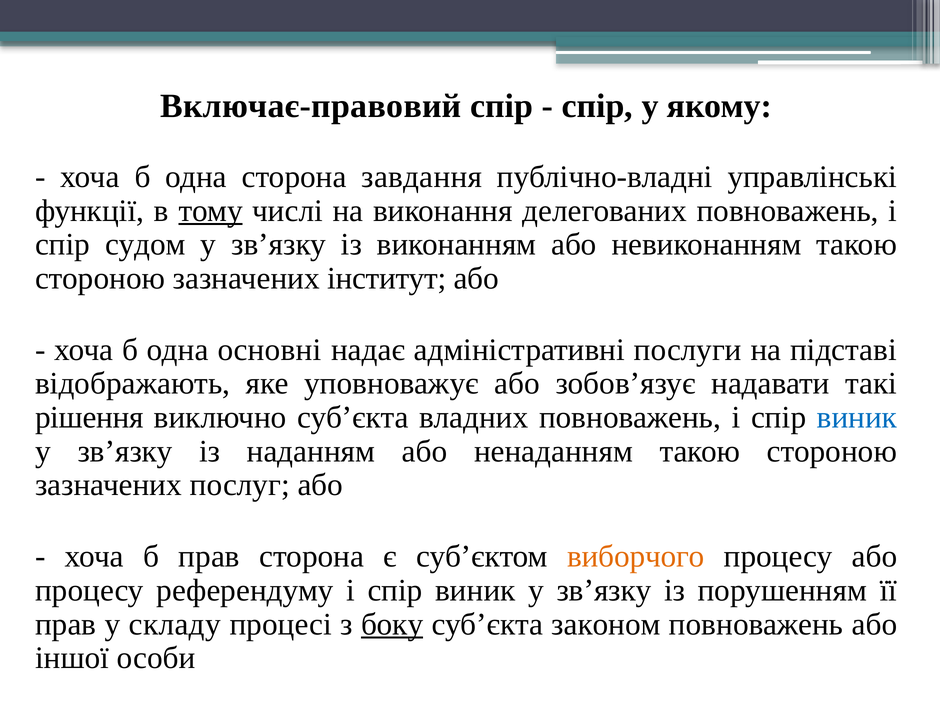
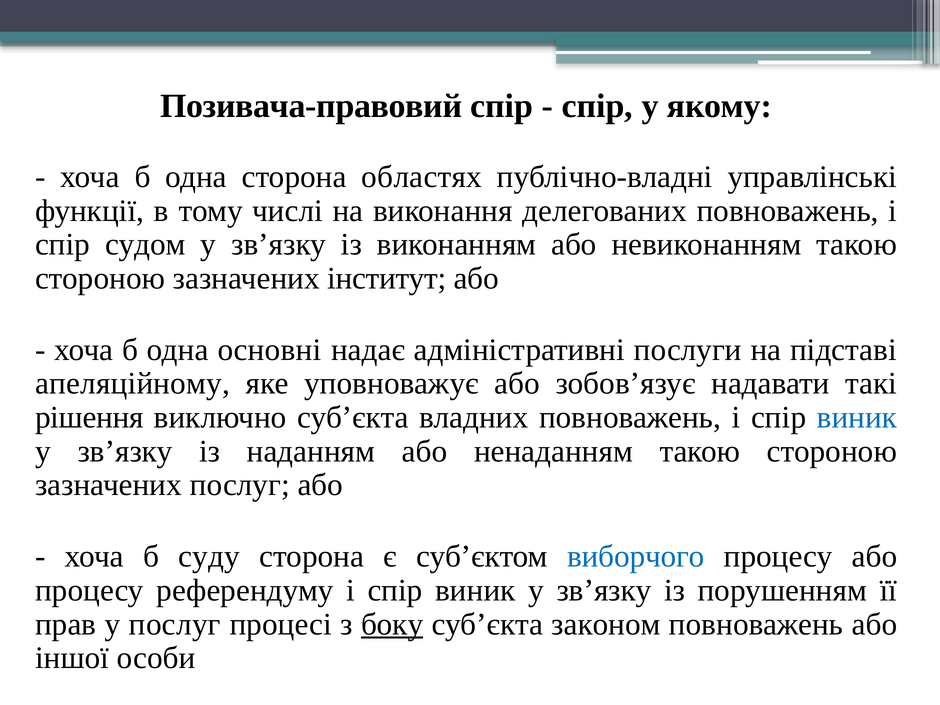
Включає-правовий: Включає-правовий -> Позивача-правовий
завдання: завдання -> областях
тому underline: present -> none
відображають: відображають -> апеляційному
б прав: прав -> суду
виборчого colour: orange -> blue
у складу: складу -> послуг
